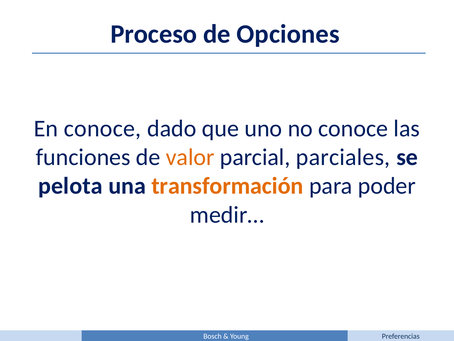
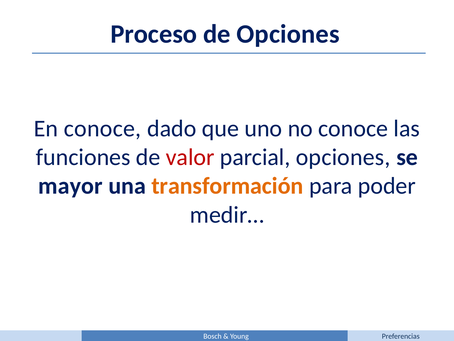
valor colour: orange -> red
parcial parciales: parciales -> opciones
pelota: pelota -> mayor
